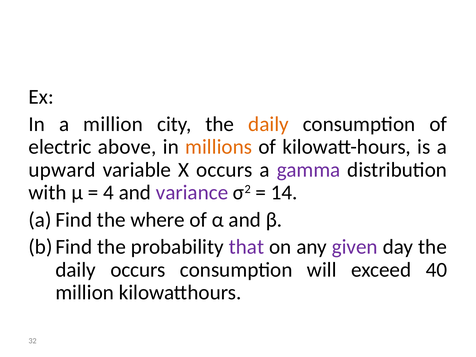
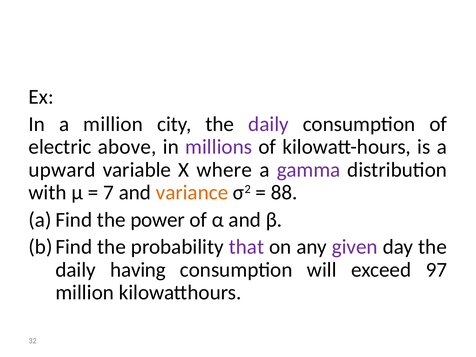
daily at (269, 124) colour: orange -> purple
millions colour: orange -> purple
X occurs: occurs -> where
4: 4 -> 7
variance colour: purple -> orange
14: 14 -> 88
where: where -> power
daily occurs: occurs -> having
40: 40 -> 97
